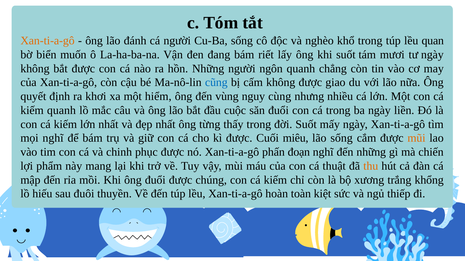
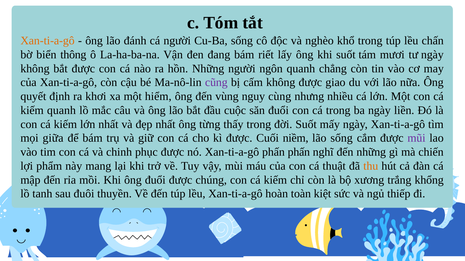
quan: quan -> chấn
muốn: muốn -> thông
cũng colour: blue -> purple
mọi nghĩ: nghĩ -> giữa
miêu: miêu -> niềm
mũi colour: orange -> purple
phấn đoạn: đoạn -> phấn
hiếu: hiếu -> tanh
